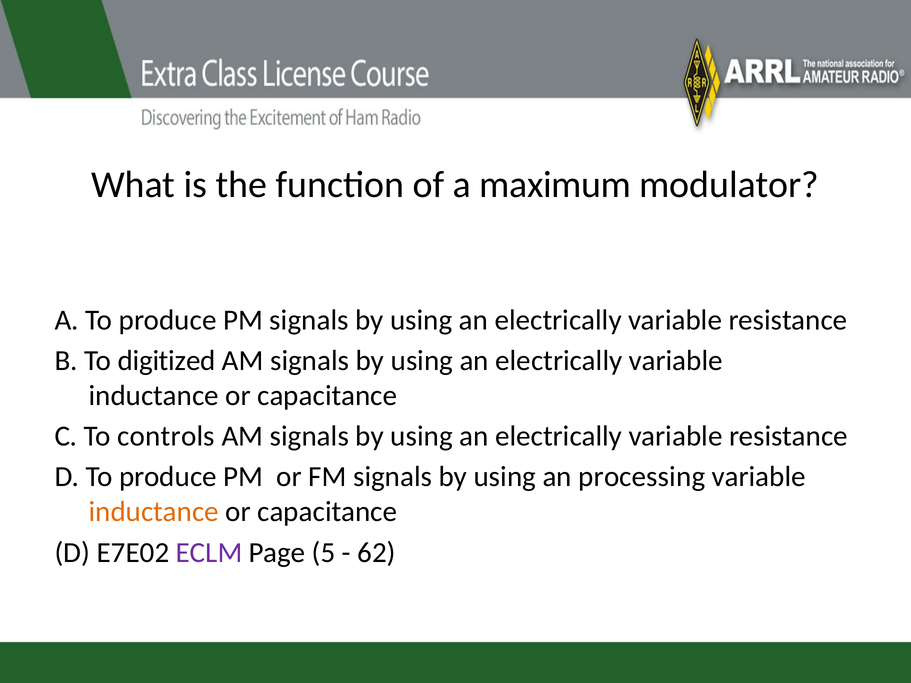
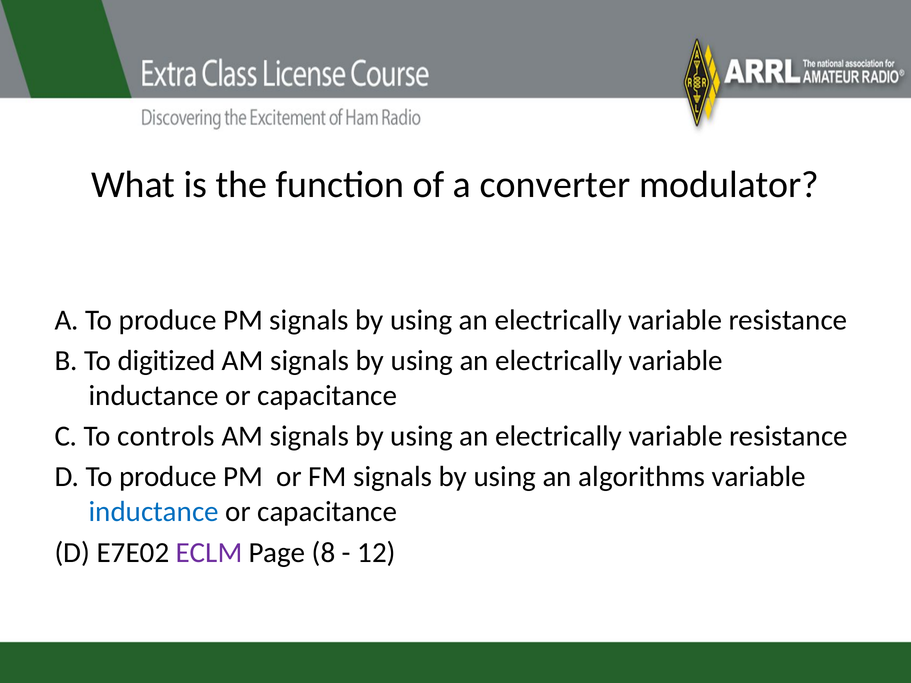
maximum: maximum -> converter
processing: processing -> algorithms
inductance at (154, 512) colour: orange -> blue
5: 5 -> 8
62: 62 -> 12
